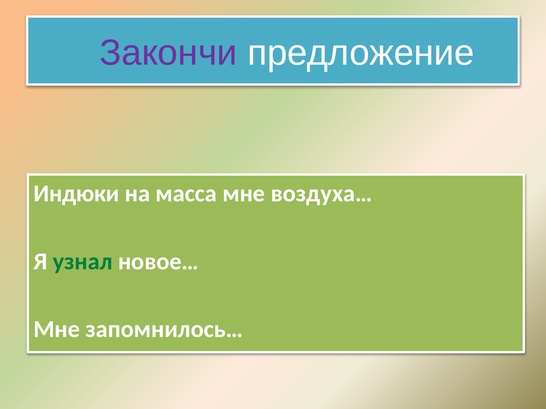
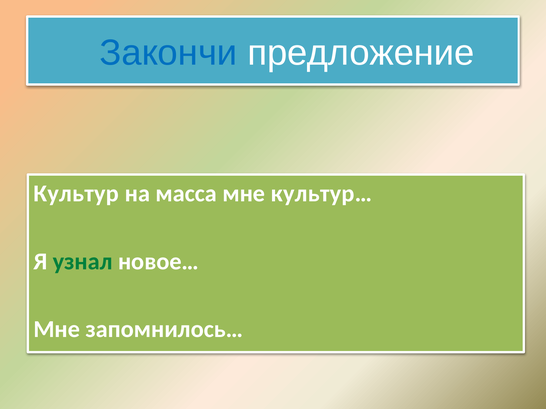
Закончи colour: purple -> blue
Индюки: Индюки -> Культур
воздуха…: воздуха… -> культур…
